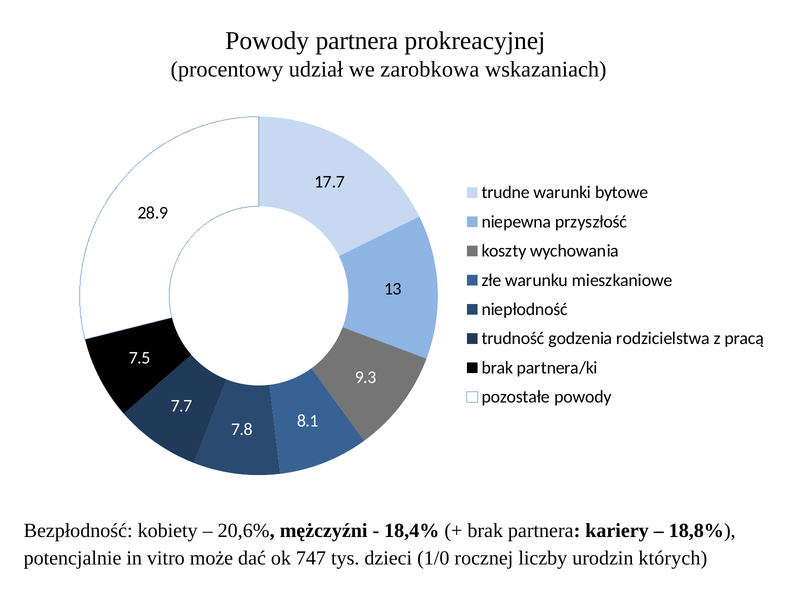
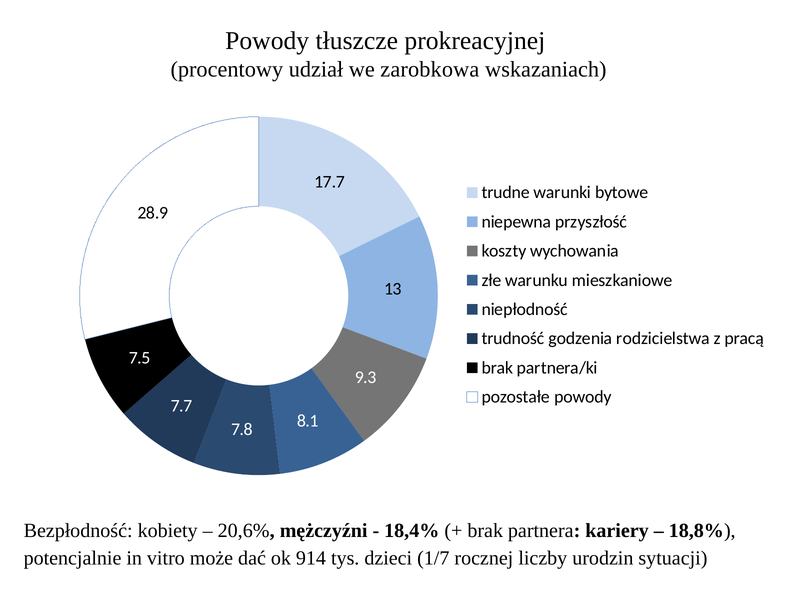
Powody partnera: partnera -> tłuszcze
747: 747 -> 914
1/0: 1/0 -> 1/7
których: których -> sytuacji
